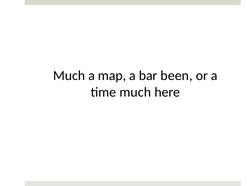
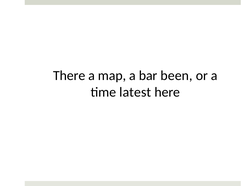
Much at (69, 75): Much -> There
time much: much -> latest
